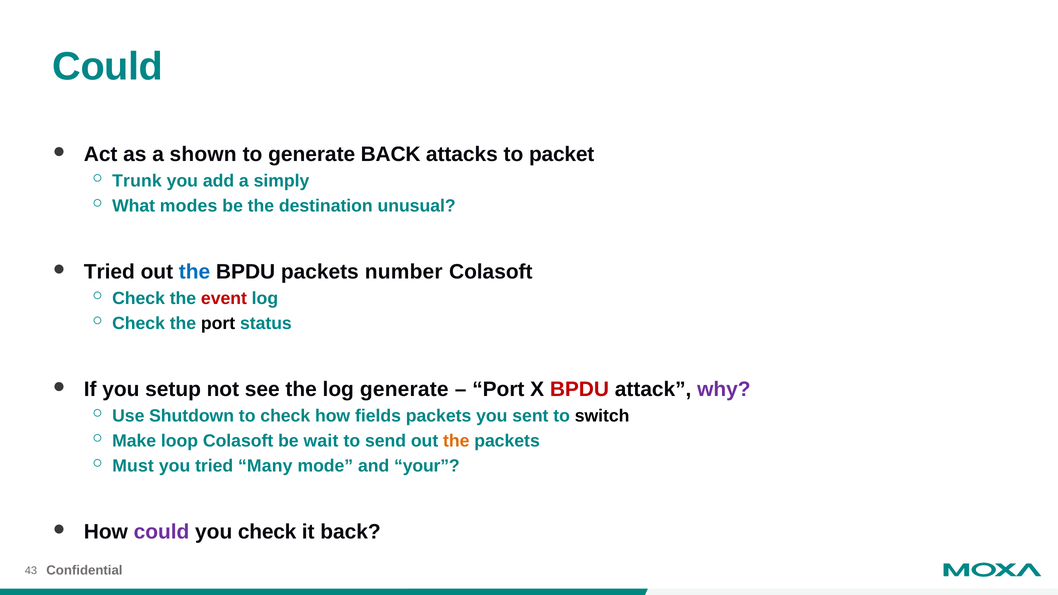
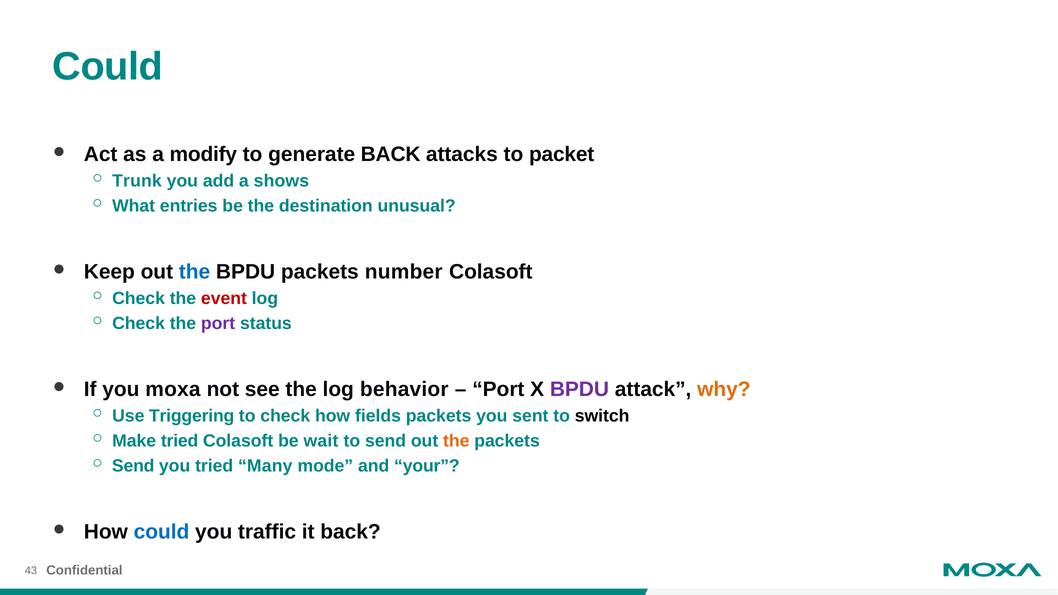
shown: shown -> modify
simply: simply -> shows
modes: modes -> entries
Tried at (109, 272): Tried -> Keep
port at (218, 323) colour: black -> purple
setup: setup -> moxa
log generate: generate -> behavior
BPDU at (579, 389) colour: red -> purple
why colour: purple -> orange
Shutdown: Shutdown -> Triggering
Make loop: loop -> tried
Must at (133, 466): Must -> Send
could at (162, 532) colour: purple -> blue
you check: check -> traffic
